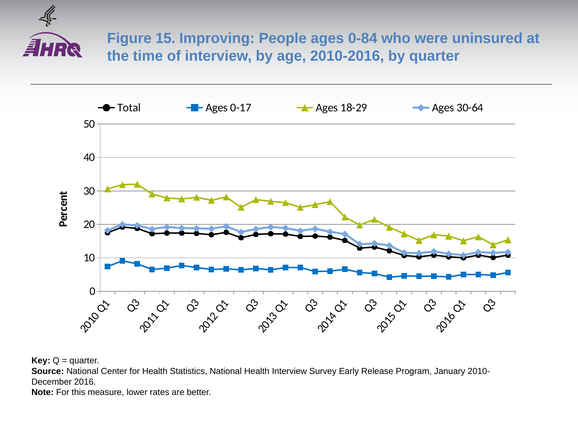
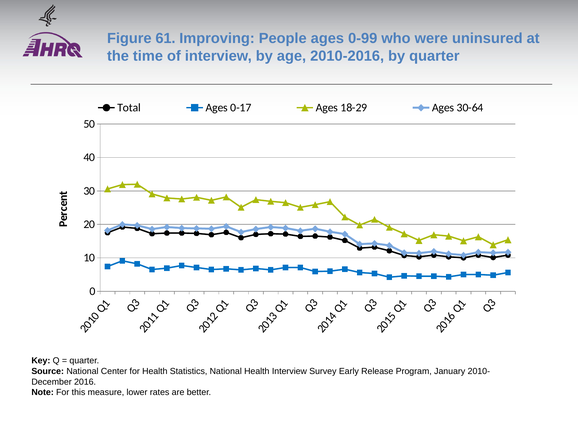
15: 15 -> 61
0-84: 0-84 -> 0-99
